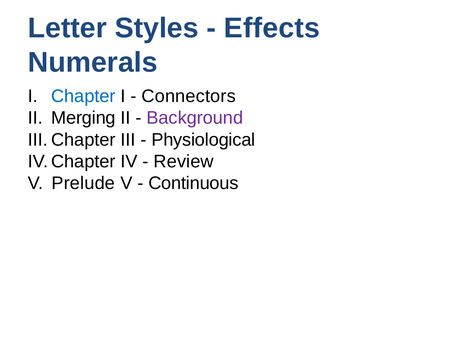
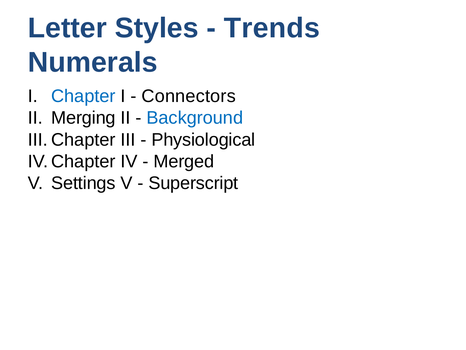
Effects: Effects -> Trends
Background colour: purple -> blue
Review: Review -> Merged
Prelude: Prelude -> Settings
Continuous: Continuous -> Superscript
